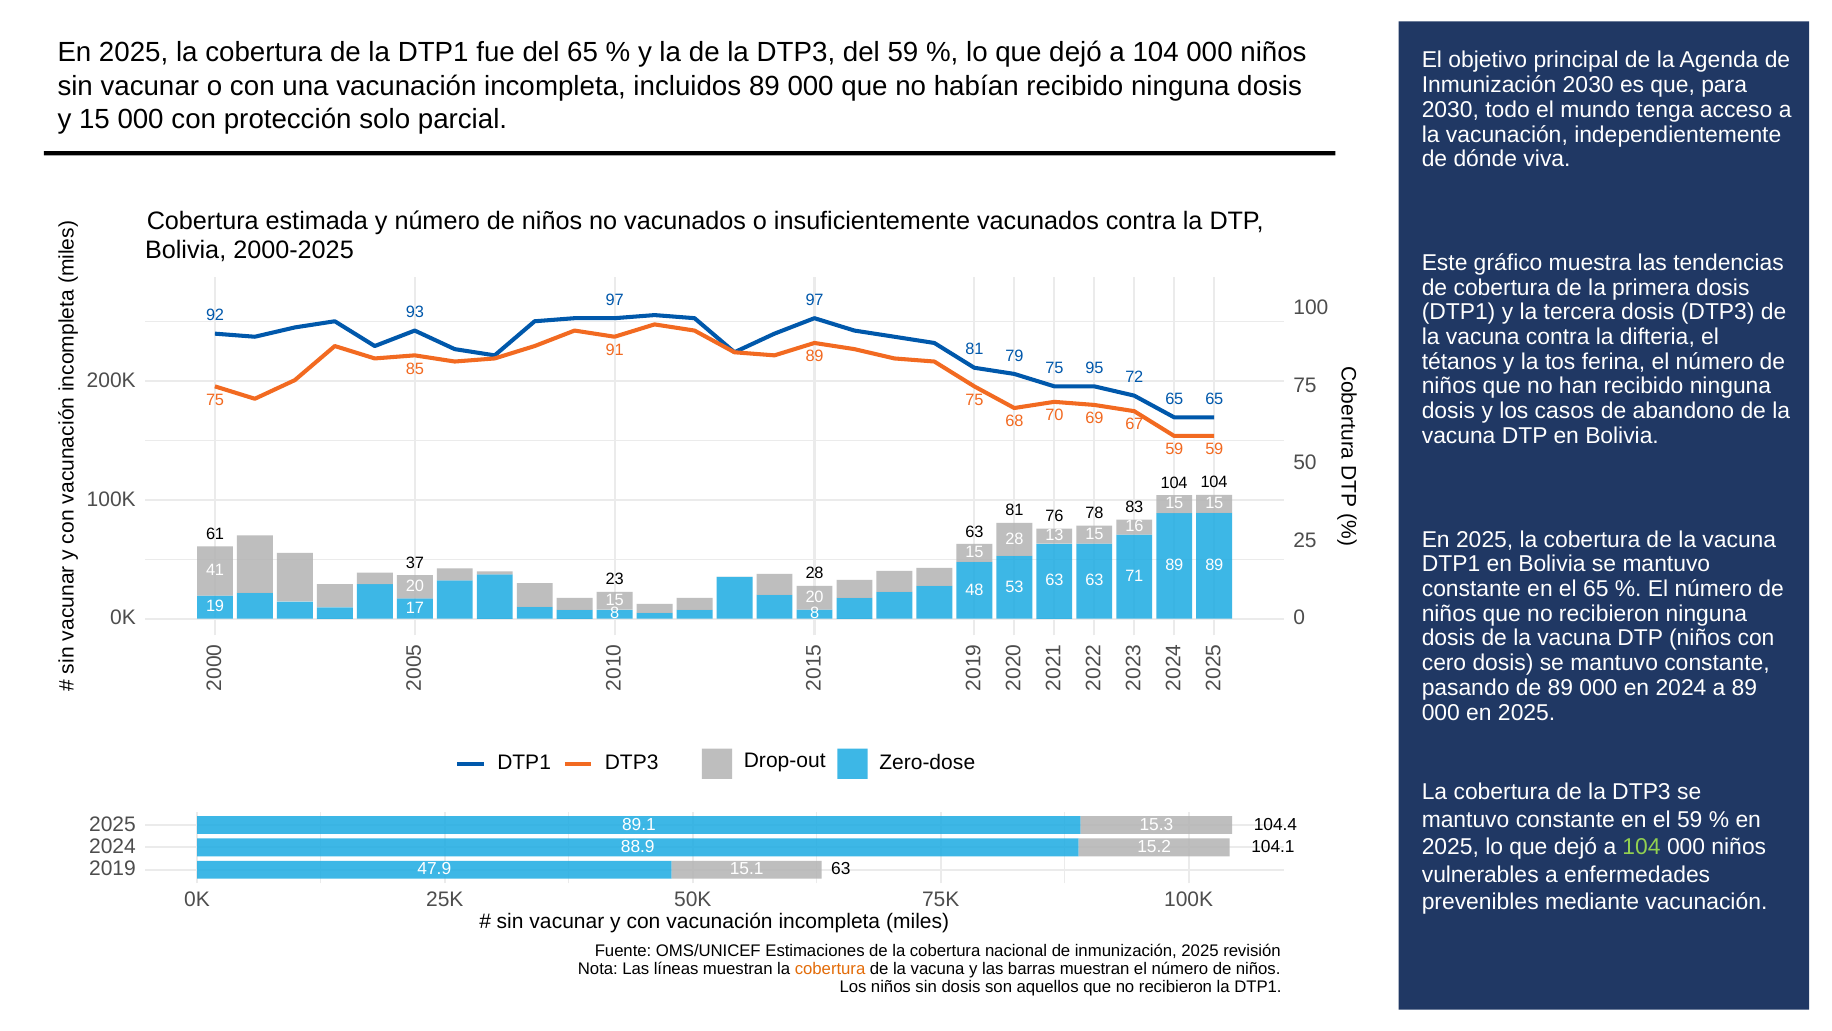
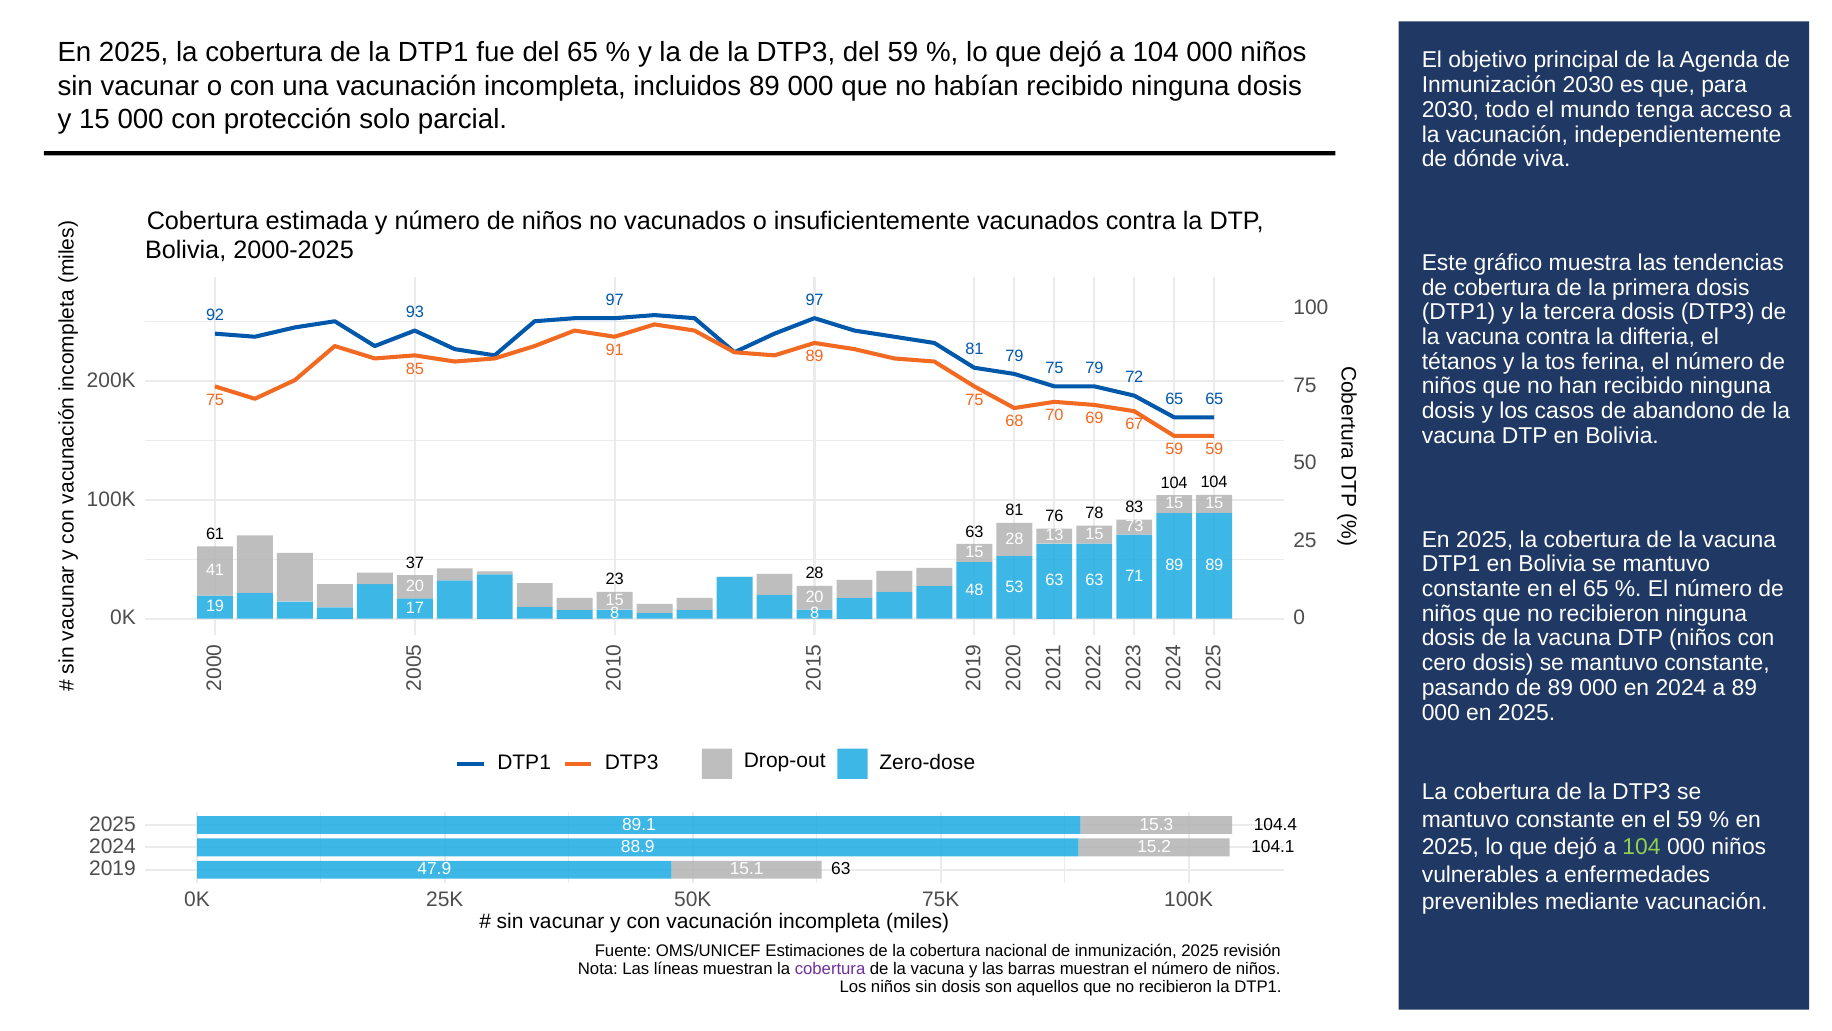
75 95: 95 -> 79
16: 16 -> 73
cobertura at (830, 969) colour: orange -> purple
